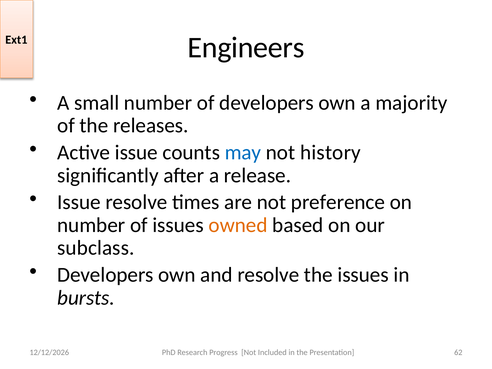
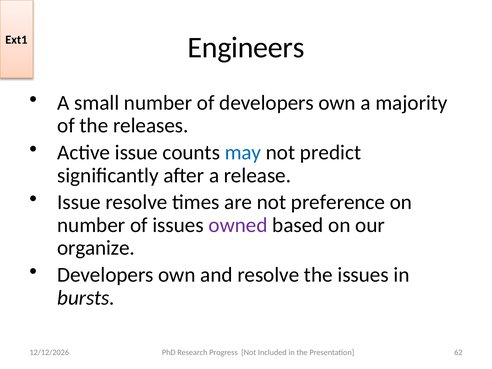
history: history -> predict
owned colour: orange -> purple
subclass: subclass -> organize
